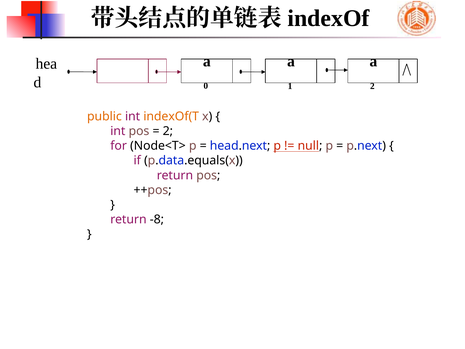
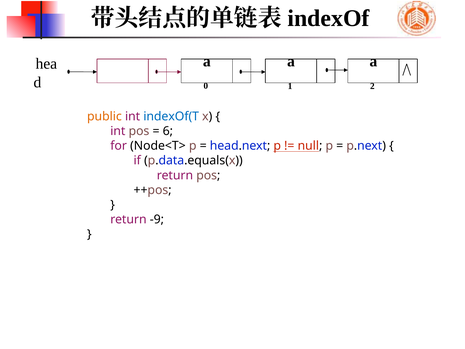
indexOf(T colour: orange -> blue
2 at (168, 131): 2 -> 6
-8: -8 -> -9
